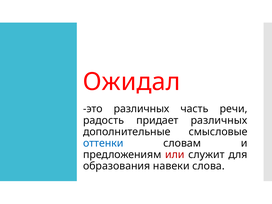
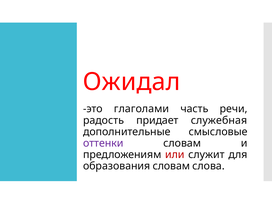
это различных: различных -> глаголами
придает различных: различных -> служебная
оттенки colour: blue -> purple
образования навеки: навеки -> словам
